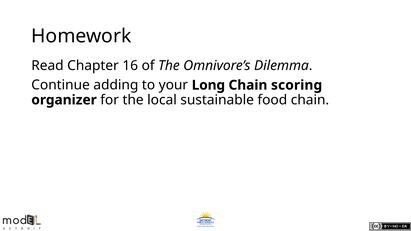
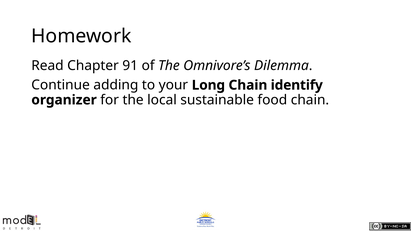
16: 16 -> 91
scoring: scoring -> identify
